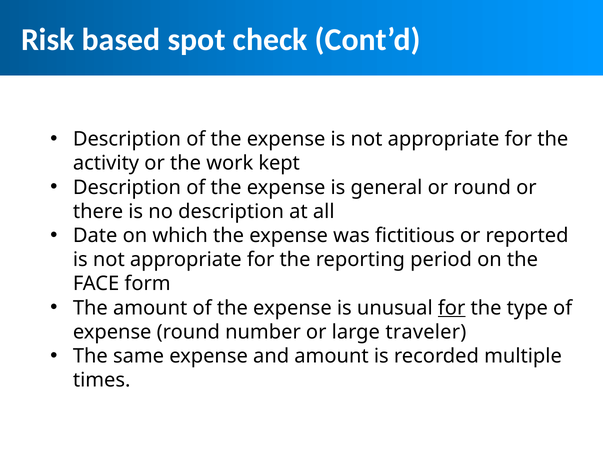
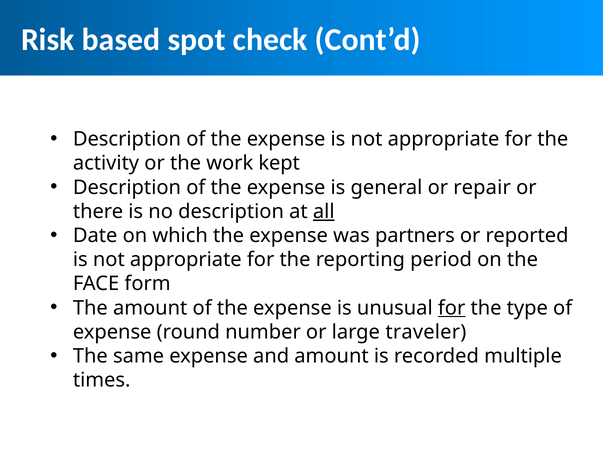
or round: round -> repair
all underline: none -> present
fictitious: fictitious -> partners
